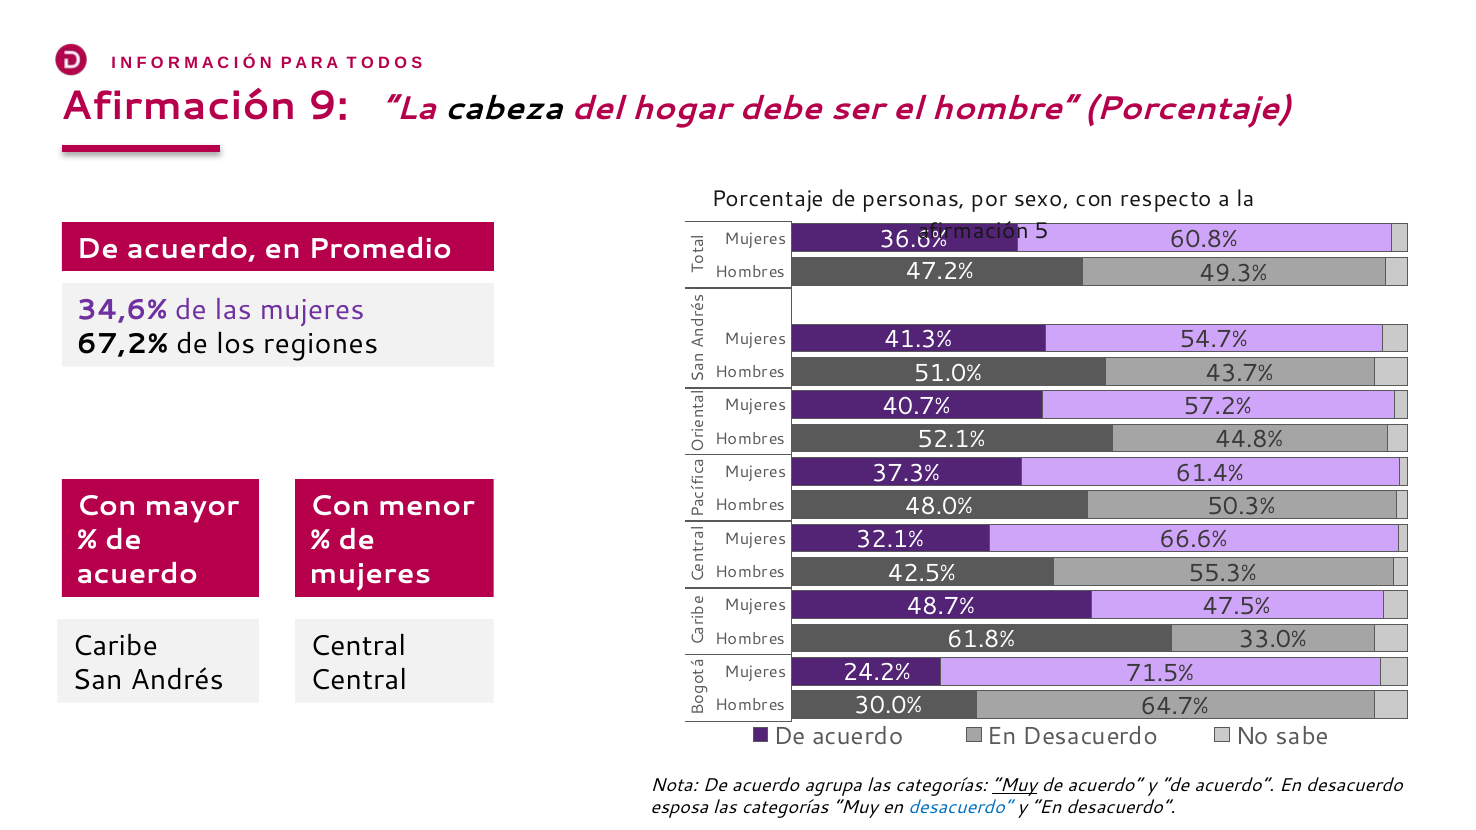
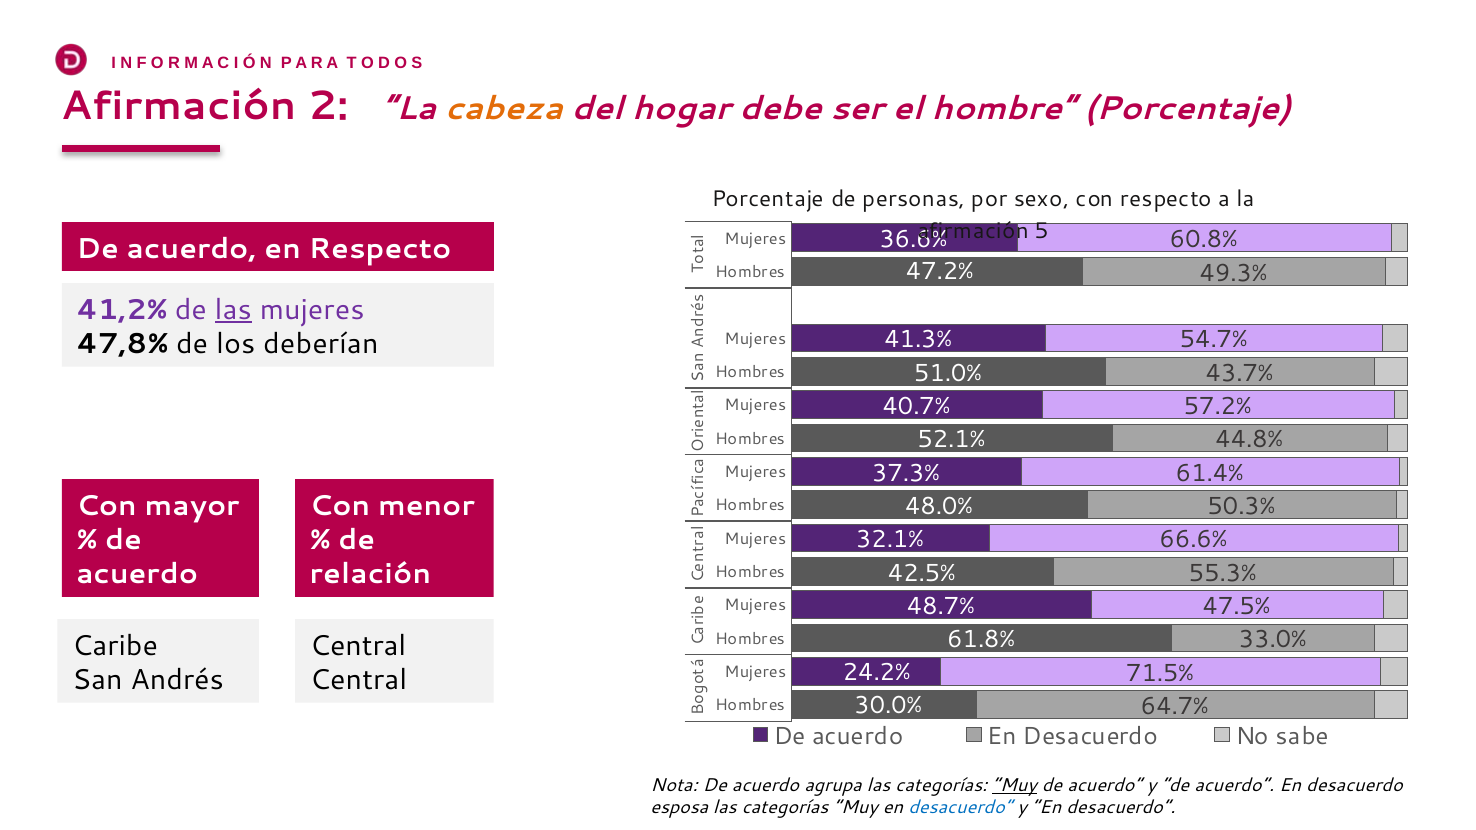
9: 9 -> 2
cabeza colour: black -> orange
en Promedio: Promedio -> Respecto
34,6%: 34,6% -> 41,2%
las at (233, 310) underline: none -> present
67,2%: 67,2% -> 47,8%
regiones: regiones -> deberían
mujeres at (370, 575): mujeres -> relación
